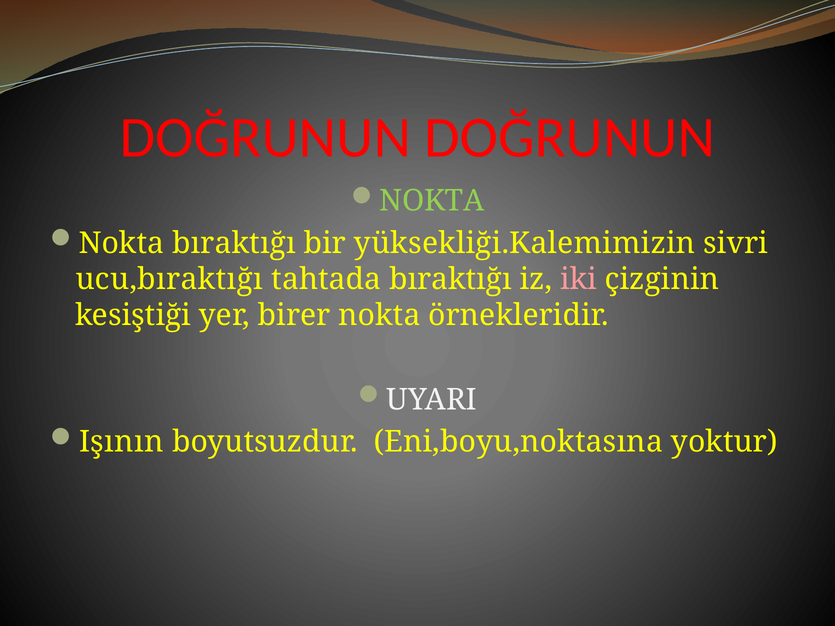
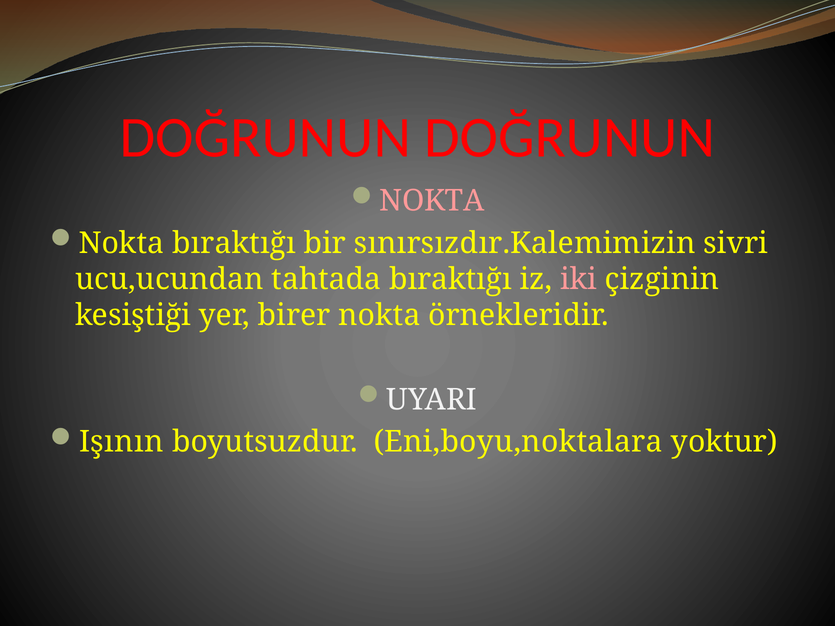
NOKTA at (432, 201) colour: light green -> pink
yüksekliği.Kalemimizin: yüksekliği.Kalemimizin -> sınırsızdır.Kalemimizin
ucu,bıraktığı: ucu,bıraktığı -> ucu,ucundan
Eni,boyu,noktasına: Eni,boyu,noktasına -> Eni,boyu,noktalara
